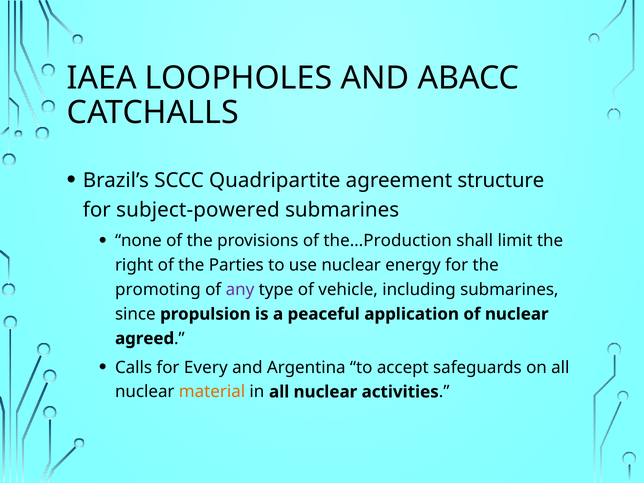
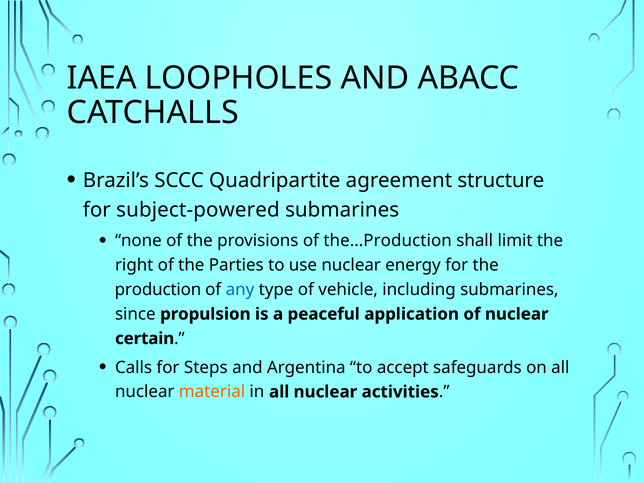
promoting: promoting -> production
any colour: purple -> blue
agreed: agreed -> certain
Every: Every -> Steps
